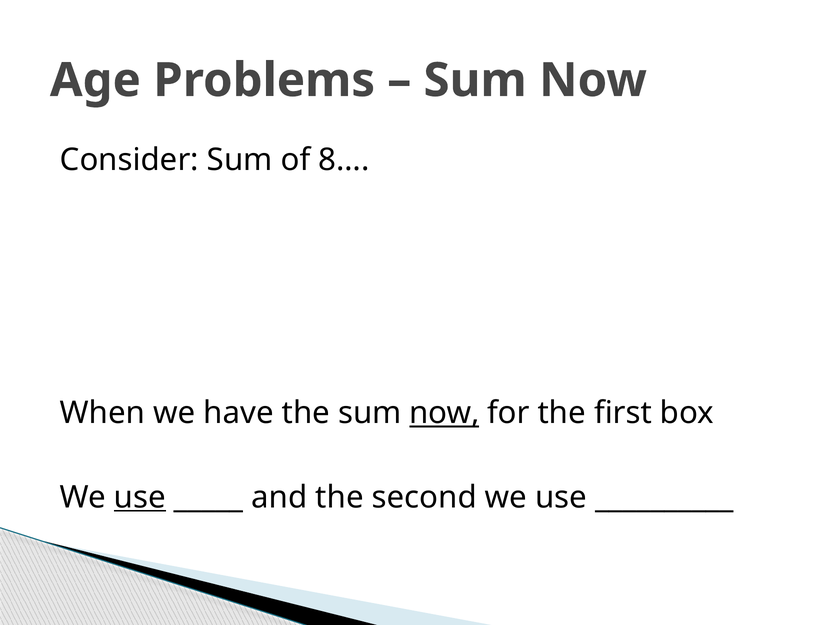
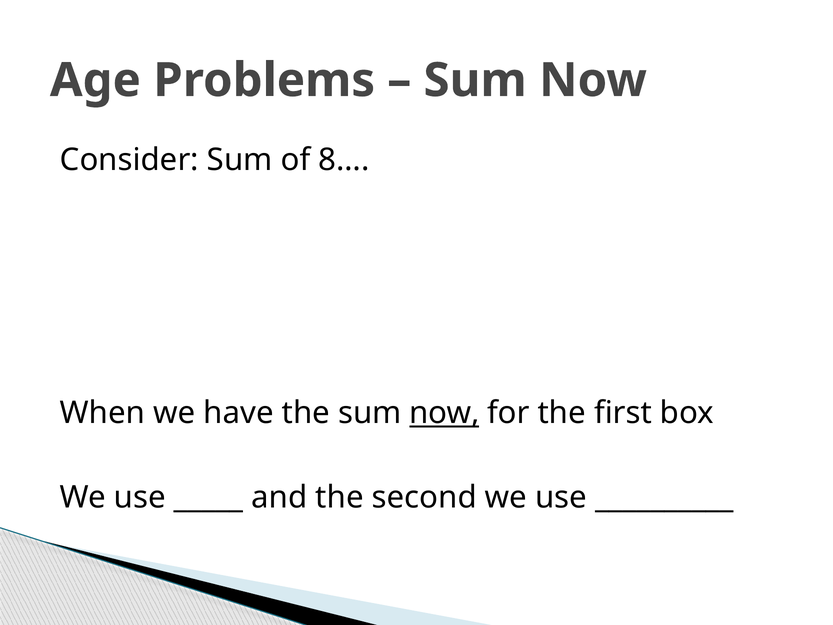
use at (140, 497) underline: present -> none
